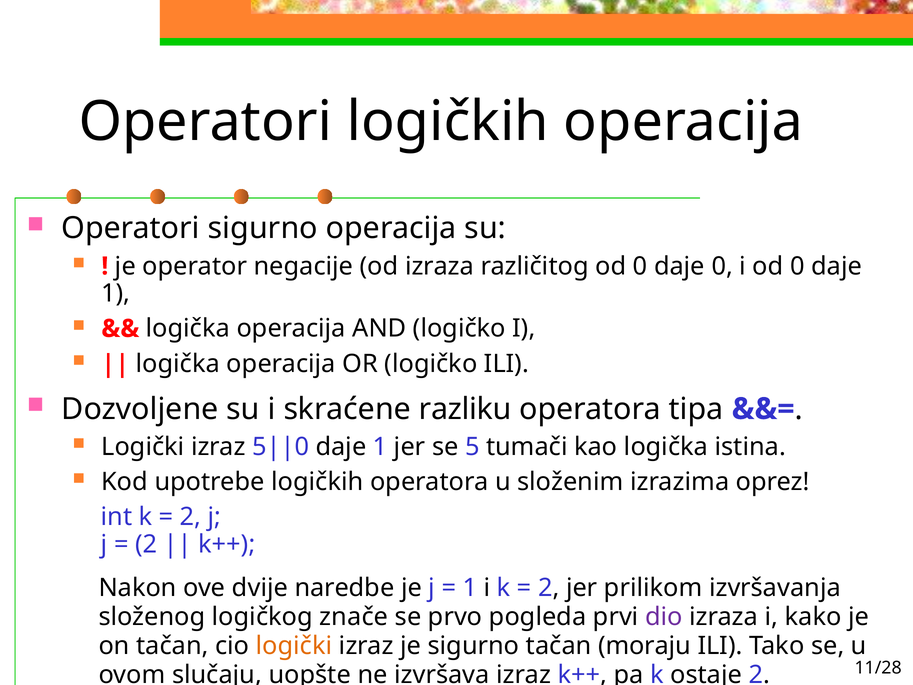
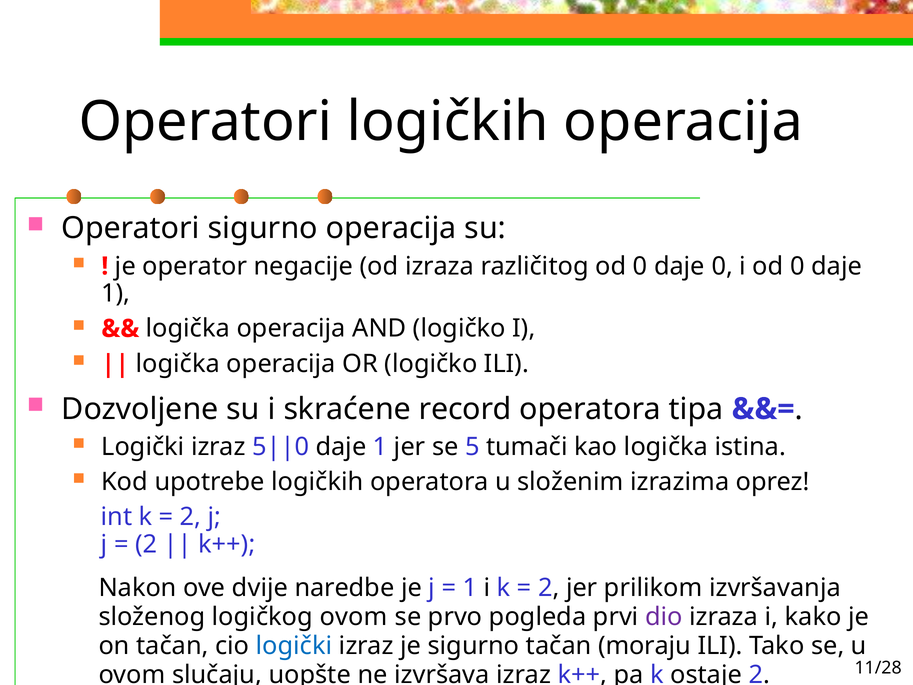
razliku: razliku -> record
logičkog znače: znače -> ovom
logički at (294, 646) colour: orange -> blue
